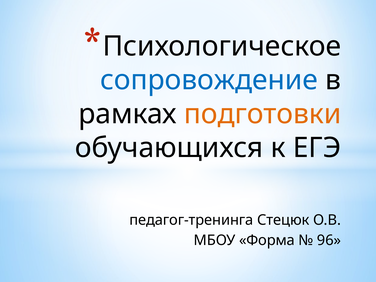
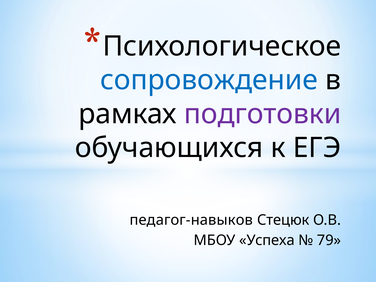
подготовки colour: orange -> purple
педагог-тренинга: педагог-тренинга -> педагог-навыков
Форма: Форма -> Успеха
96: 96 -> 79
